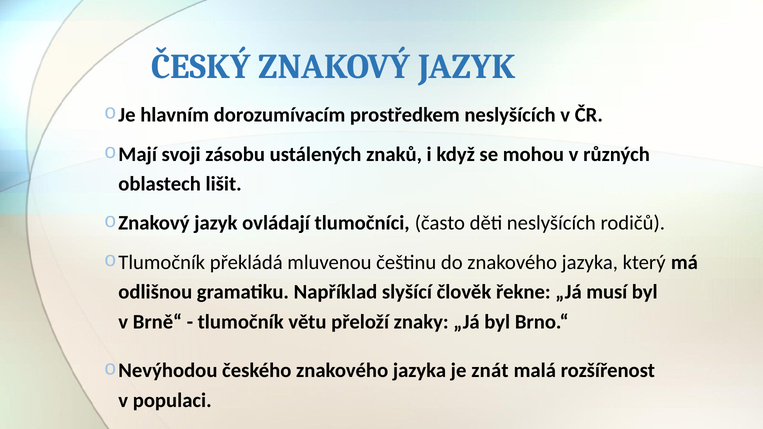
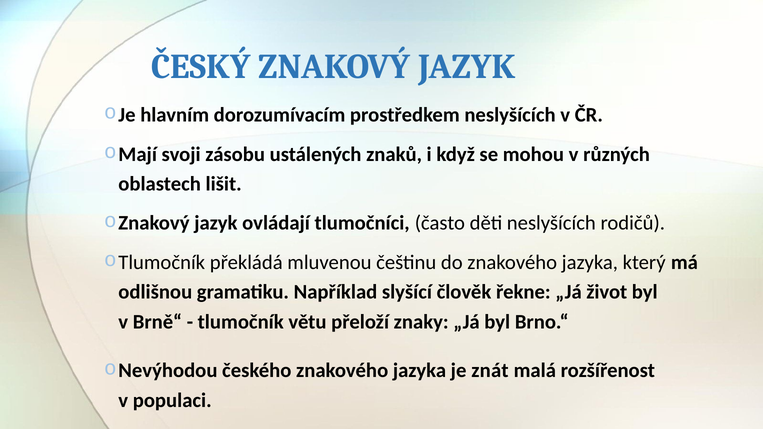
musí: musí -> život
